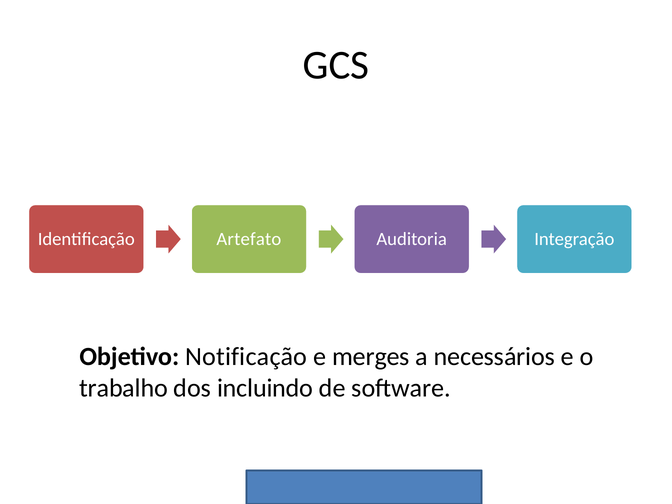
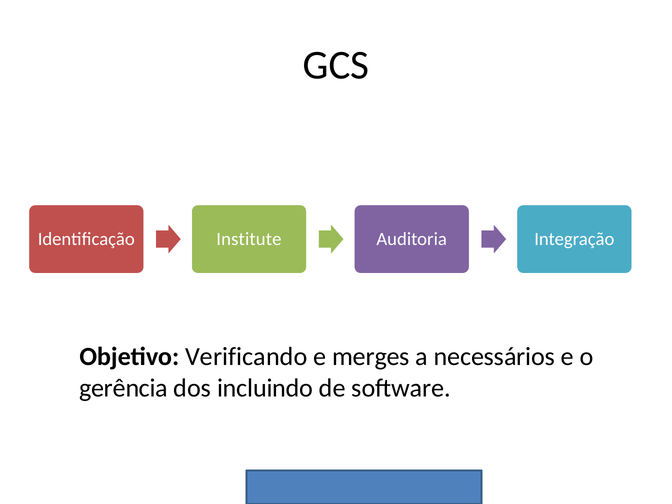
Artefato: Artefato -> Institute
Notificação: Notificação -> Verificando
trabalho: trabalho -> gerência
